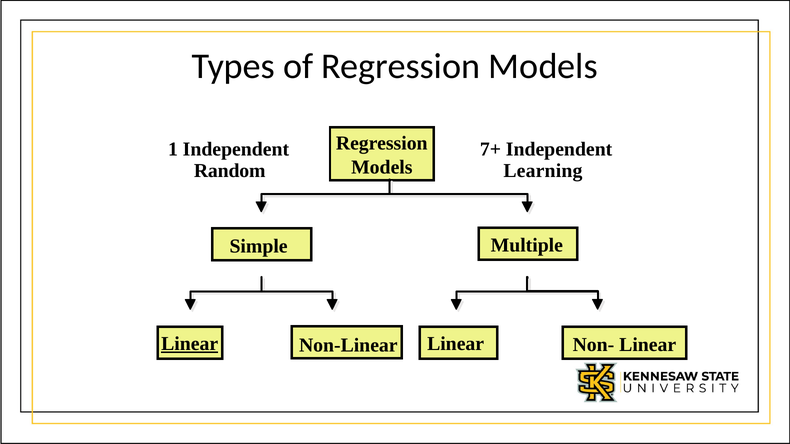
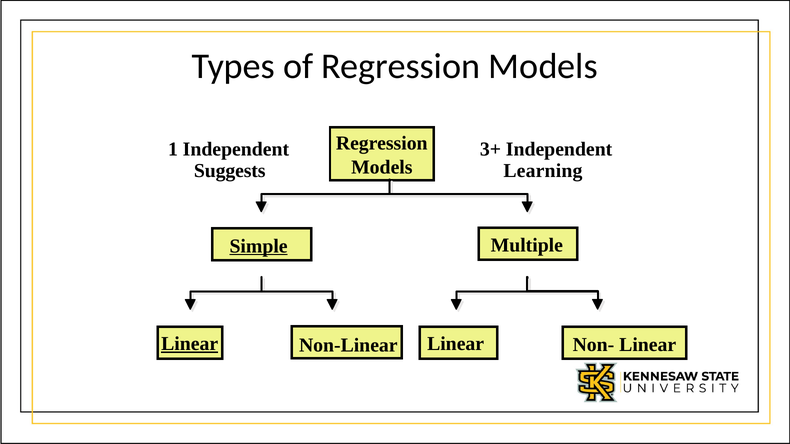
7+: 7+ -> 3+
Random: Random -> Suggests
Simple underline: none -> present
